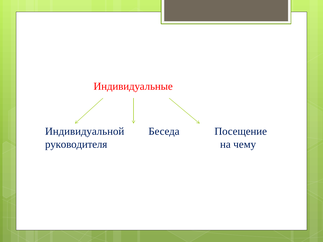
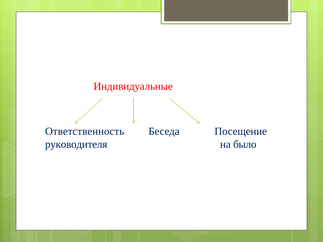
Индивидуальной: Индивидуальной -> Ответственность
чему: чему -> было
